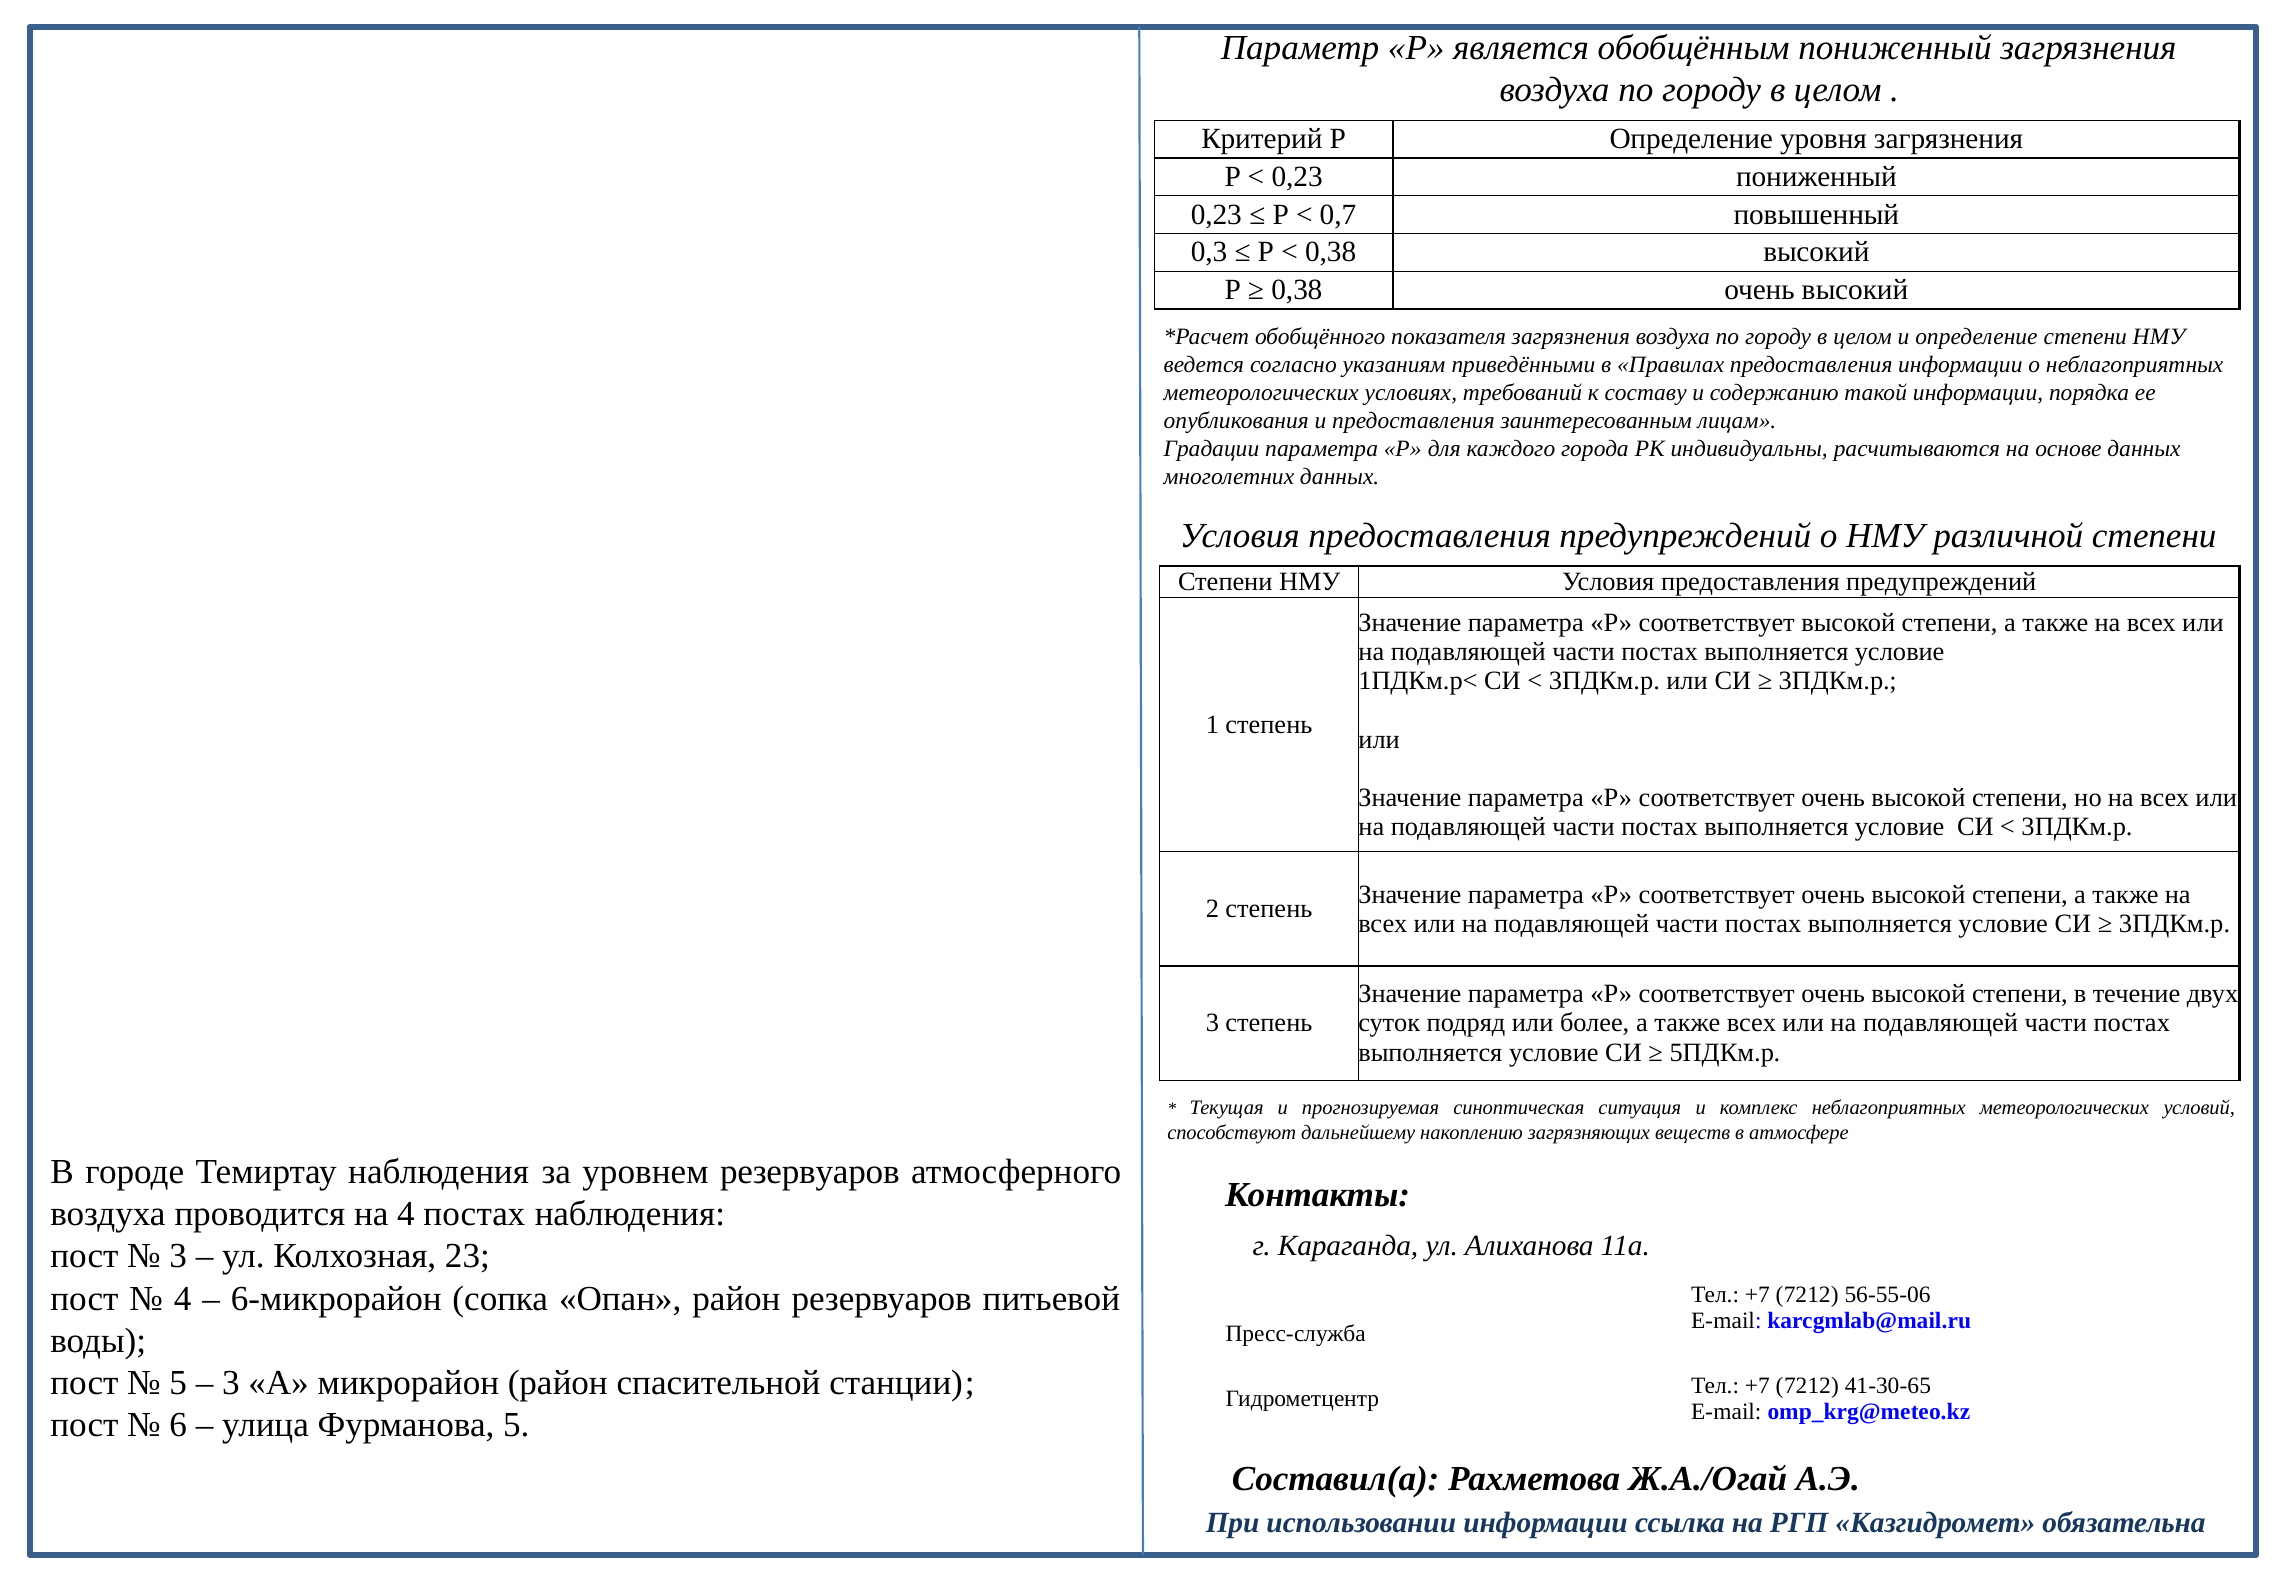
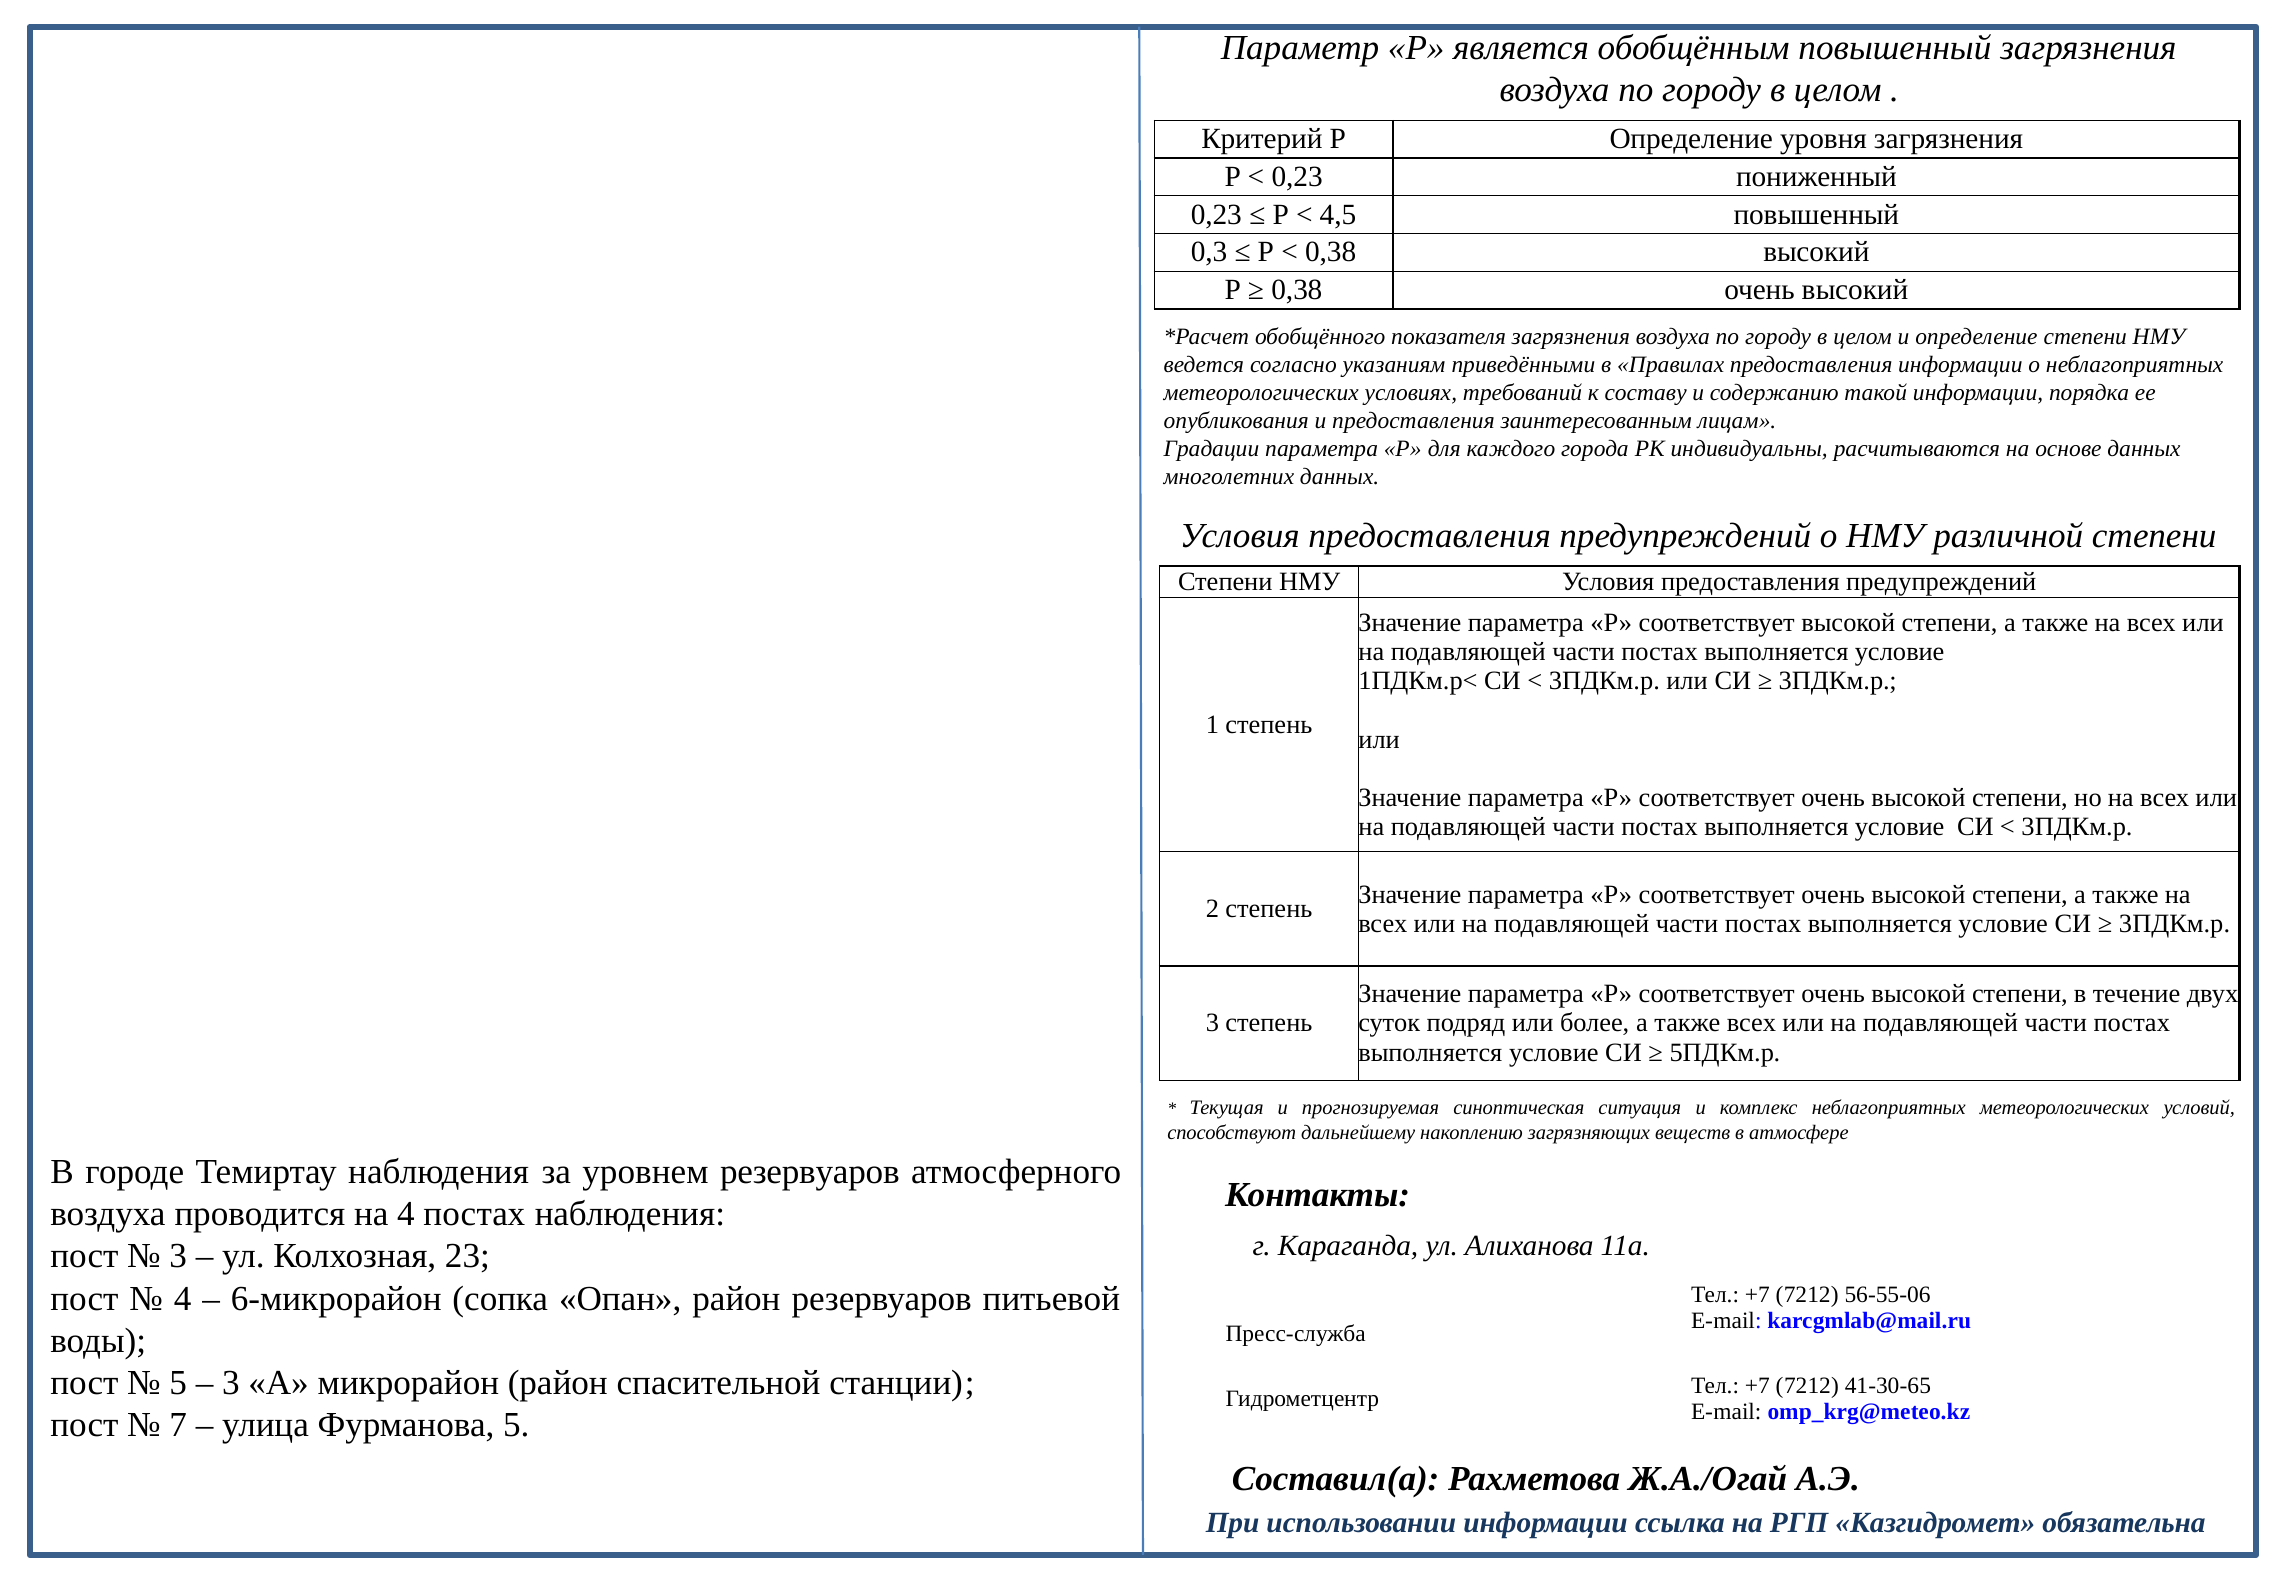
обобщённым пониженный: пониженный -> повышенный
0,7: 0,7 -> 4,5
6: 6 -> 7
